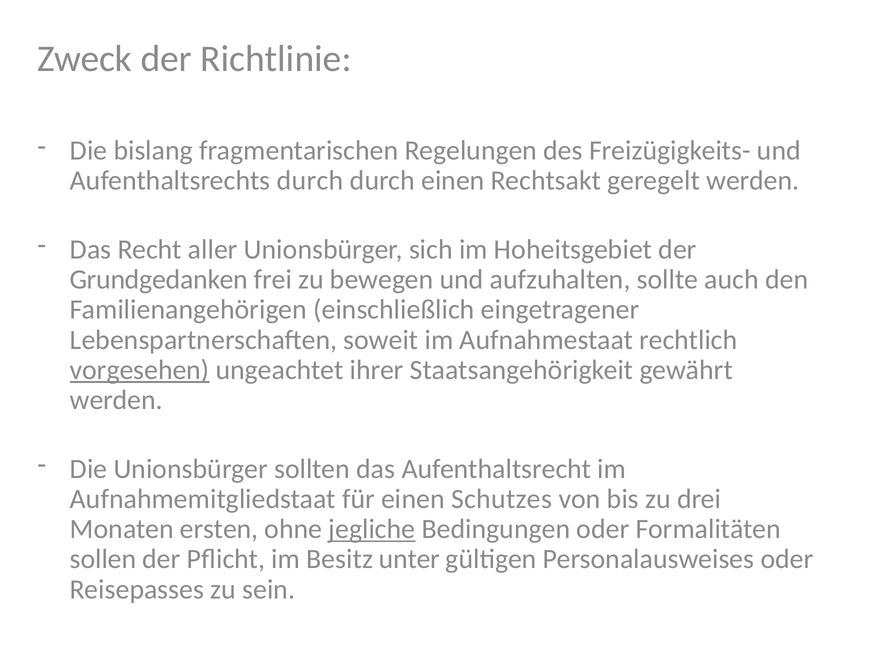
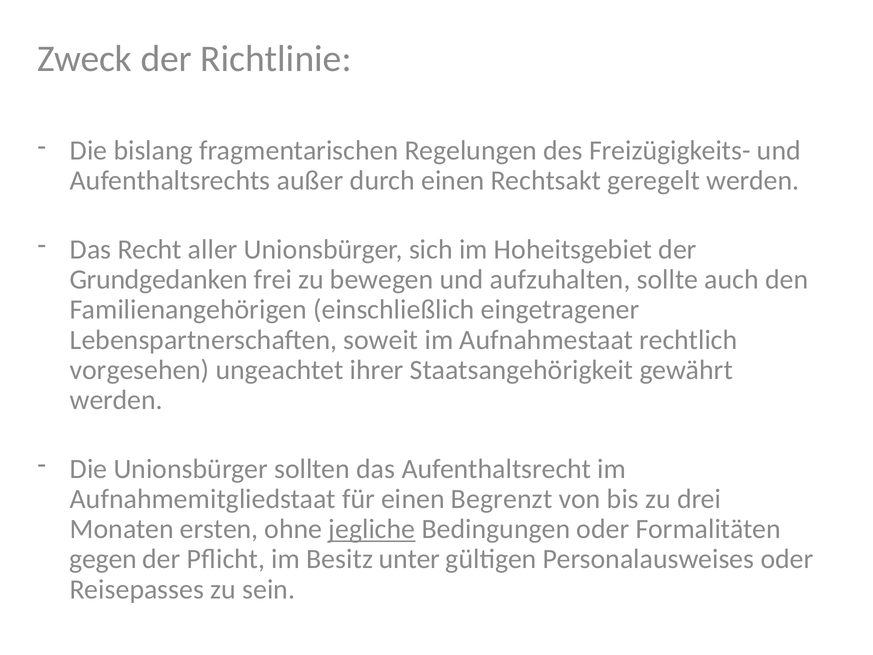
Aufenthaltsrechts durch: durch -> außer
vorgesehen underline: present -> none
Schutzes: Schutzes -> Begrenzt
sollen: sollen -> gegen
